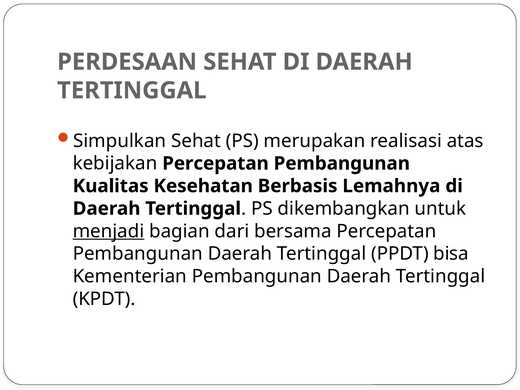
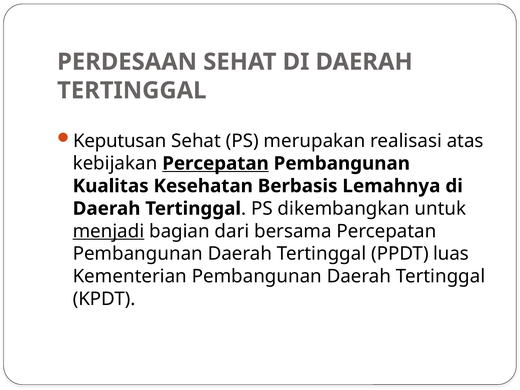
Simpulkan: Simpulkan -> Keputusan
Percepatan at (216, 163) underline: none -> present
bisa: bisa -> luas
